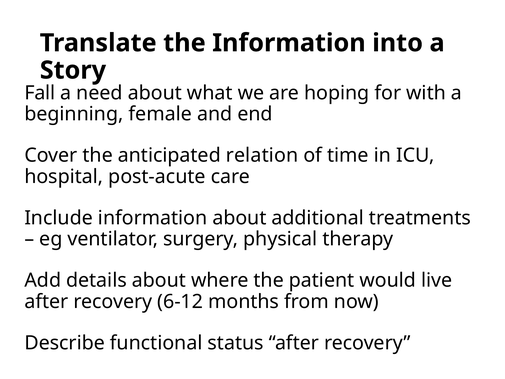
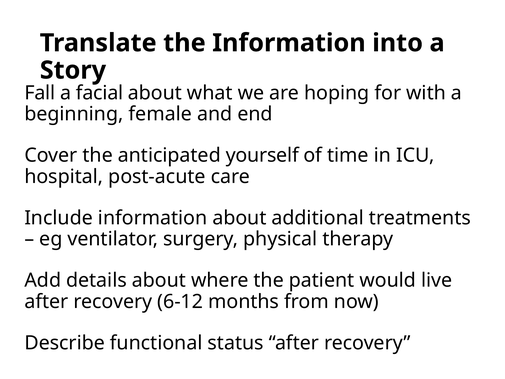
need: need -> facial
relation: relation -> yourself
